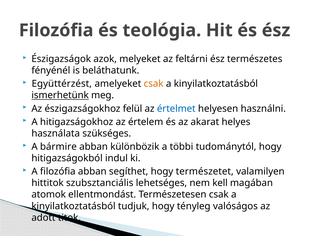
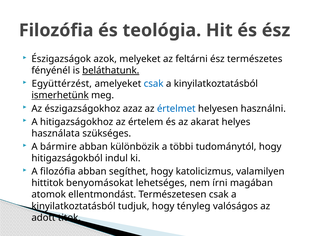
beláthatunk underline: none -> present
csak at (154, 84) colour: orange -> blue
felül: felül -> azaz
természetet: természetet -> katolicizmus
szubsztanciális: szubsztanciális -> benyomásokat
kell: kell -> írni
